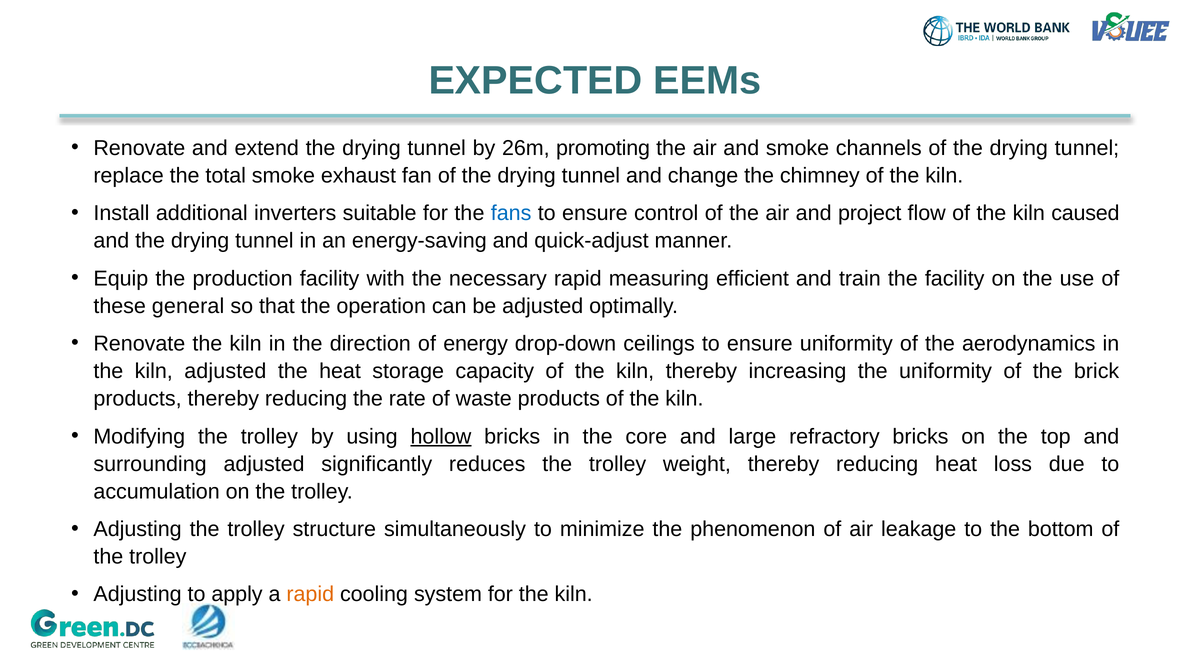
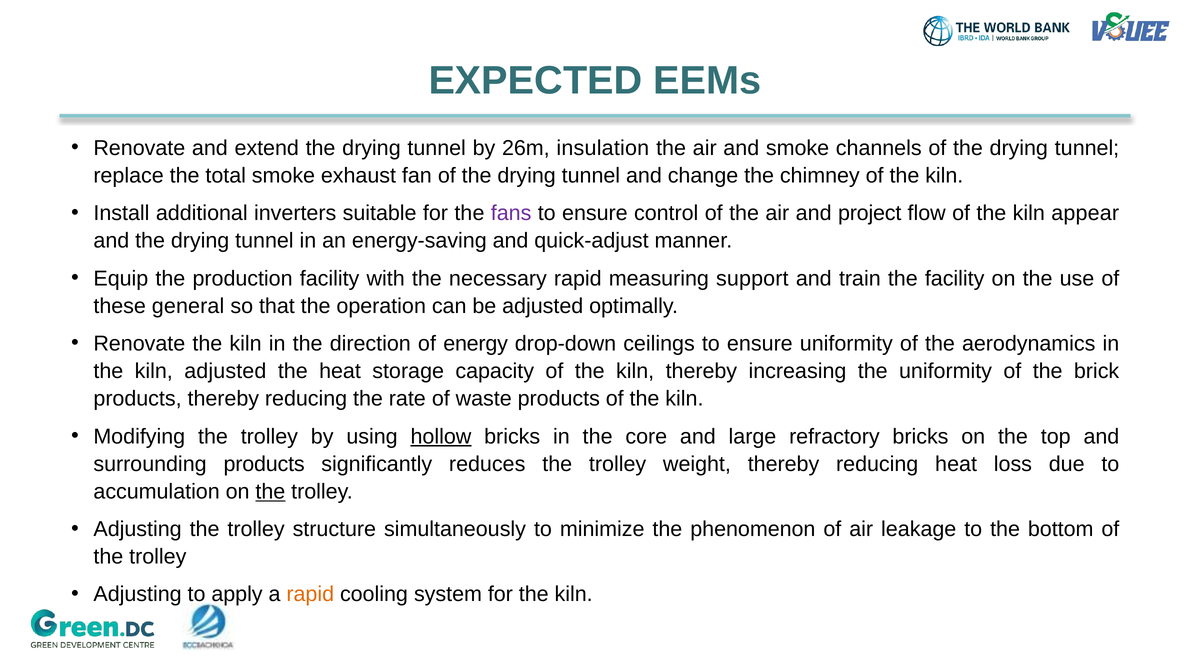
promoting: promoting -> insulation
fans colour: blue -> purple
caused: caused -> appear
efficient: efficient -> support
surrounding adjusted: adjusted -> products
the at (270, 491) underline: none -> present
